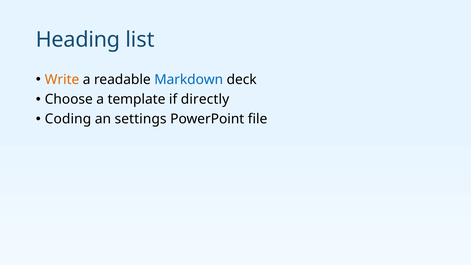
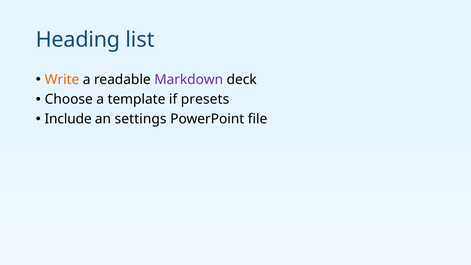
Markdown colour: blue -> purple
directly: directly -> presets
Coding: Coding -> Include
